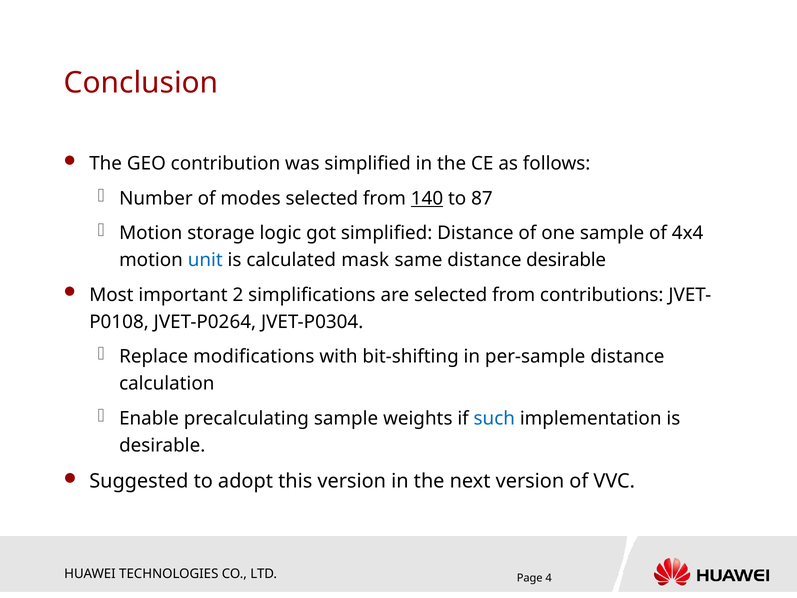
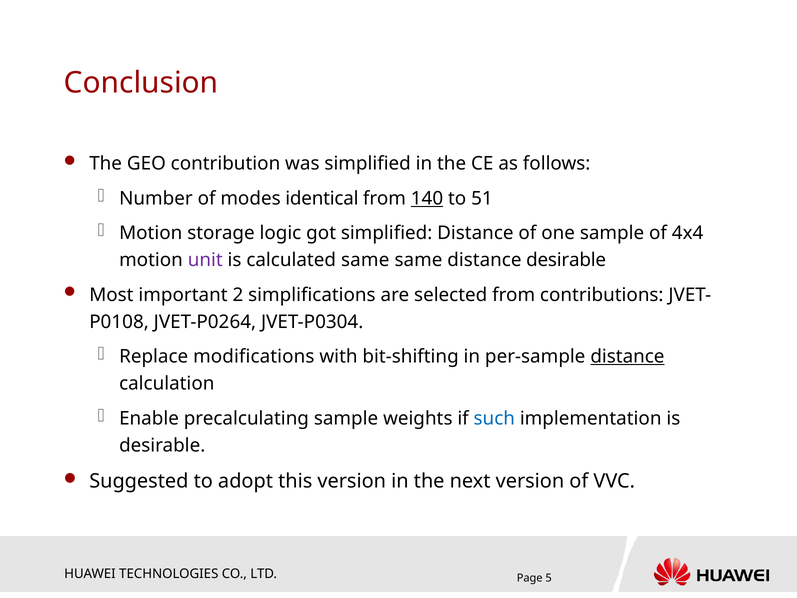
modes selected: selected -> identical
87: 87 -> 51
unit colour: blue -> purple
calculated mask: mask -> same
distance at (627, 356) underline: none -> present
4: 4 -> 5
